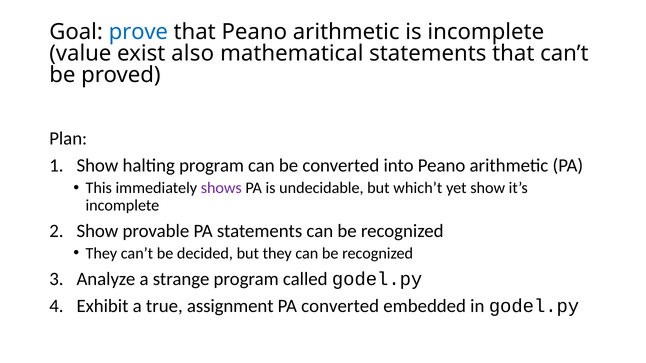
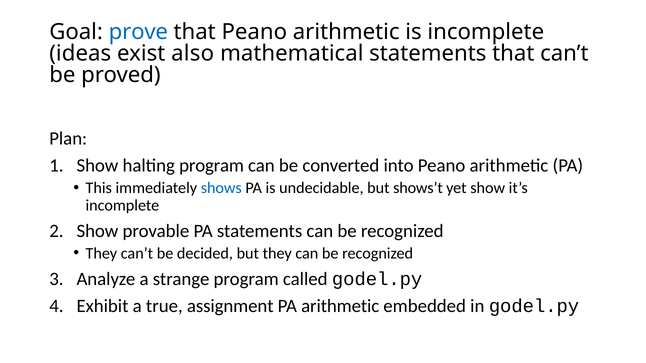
value: value -> ideas
shows colour: purple -> blue
which’t: which’t -> shows’t
PA converted: converted -> arithmetic
